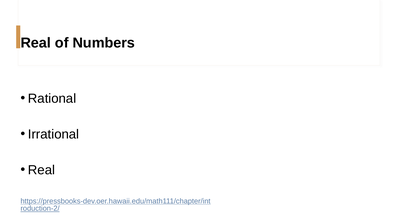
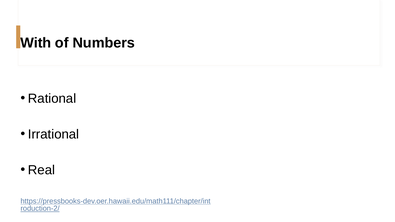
Real at (36, 43): Real -> With
